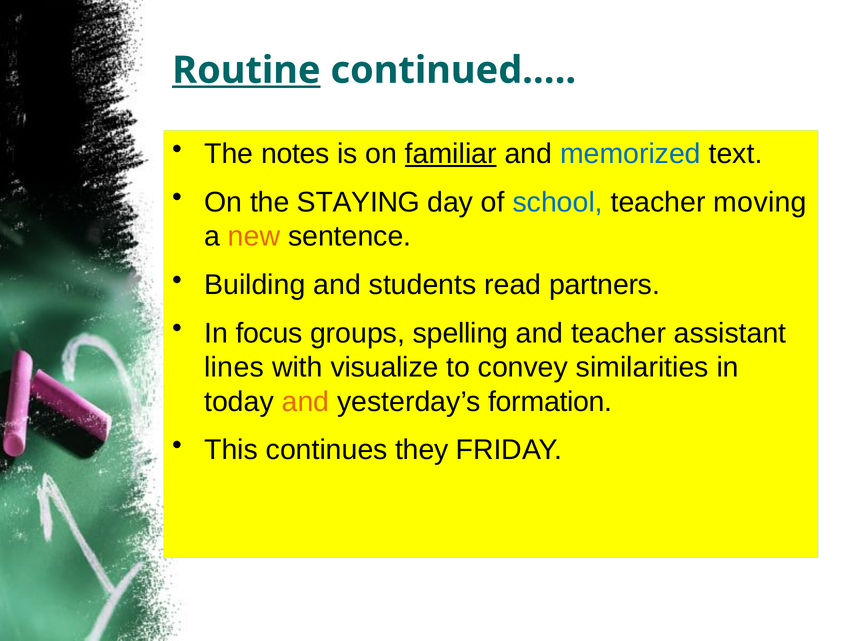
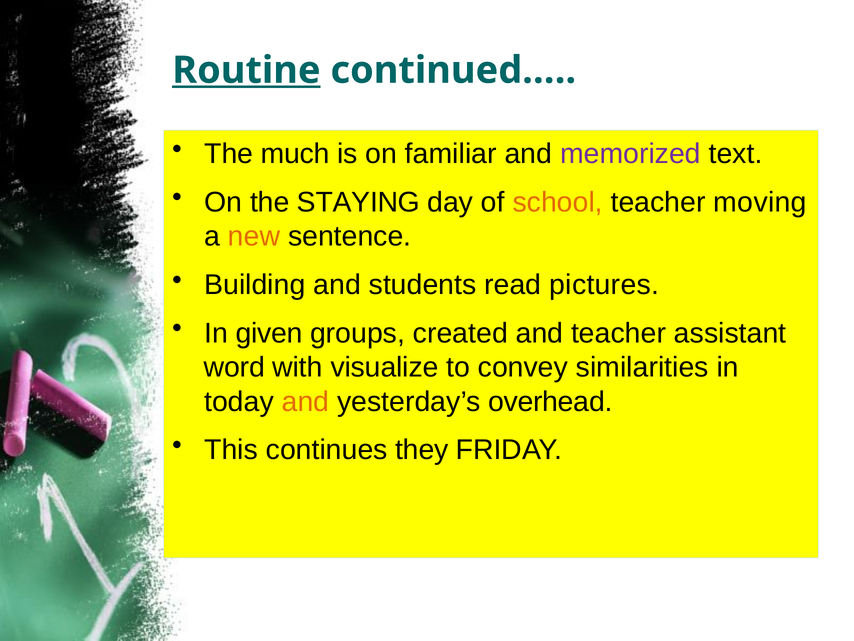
notes: notes -> much
familiar underline: present -> none
memorized colour: blue -> purple
school colour: blue -> orange
partners: partners -> pictures
focus: focus -> given
spelling: spelling -> created
lines: lines -> word
formation: formation -> overhead
